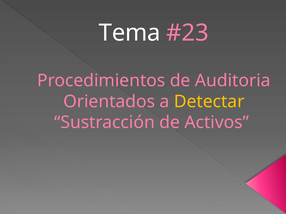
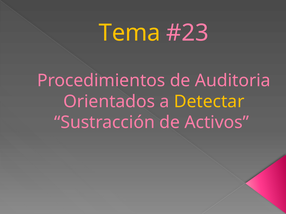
Tema colour: white -> yellow
